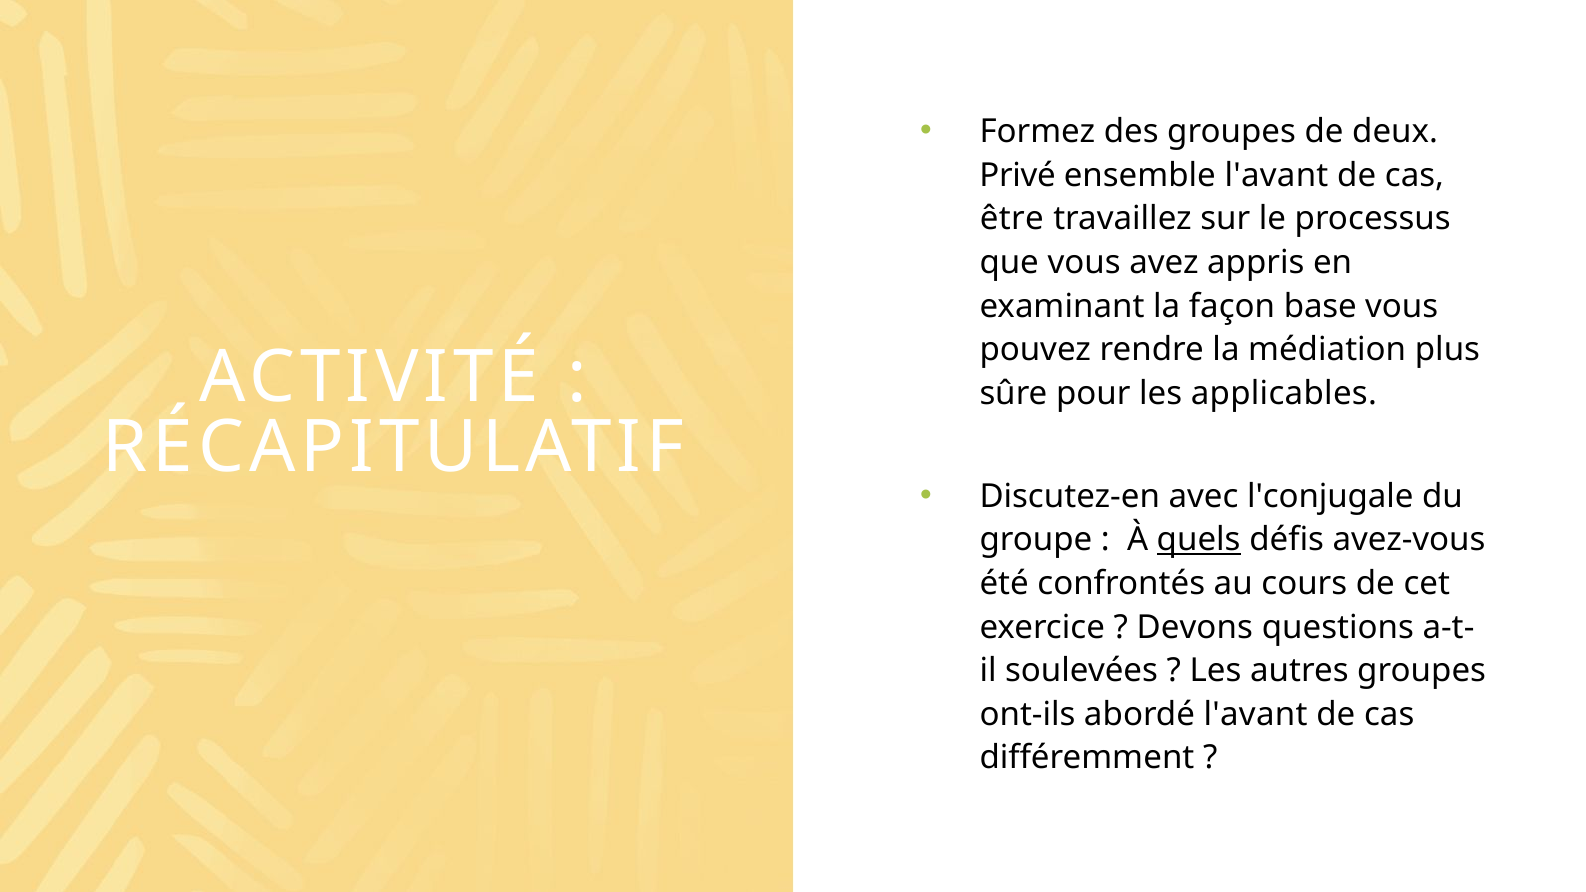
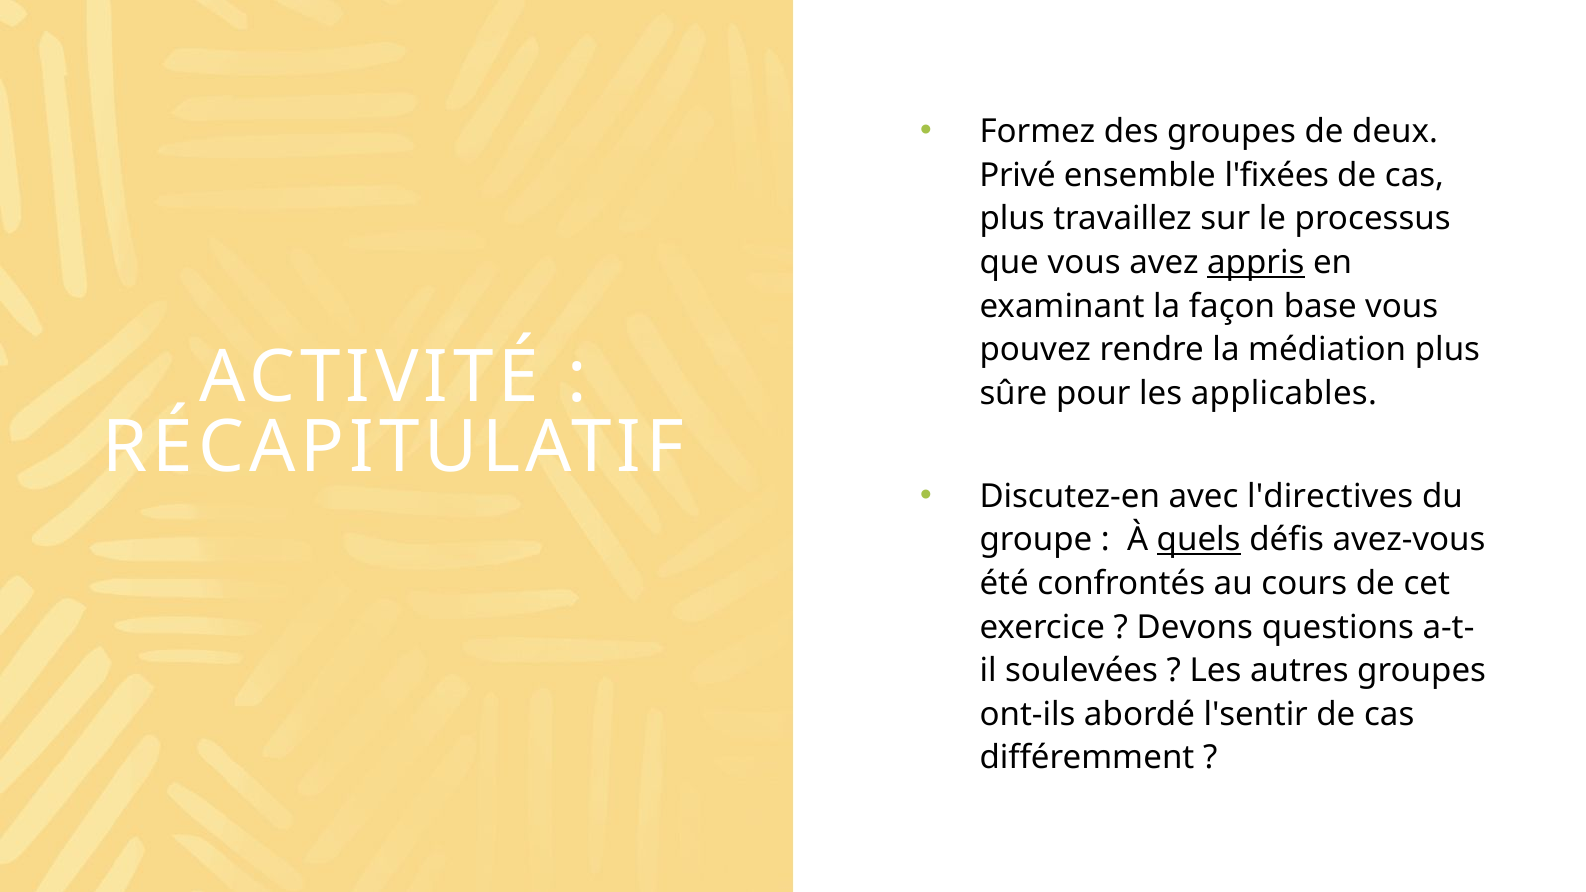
ensemble l'avant: l'avant -> l'fixées
être at (1012, 219): être -> plus
appris underline: none -> present
l'conjugale: l'conjugale -> l'directives
abordé l'avant: l'avant -> l'sentir
